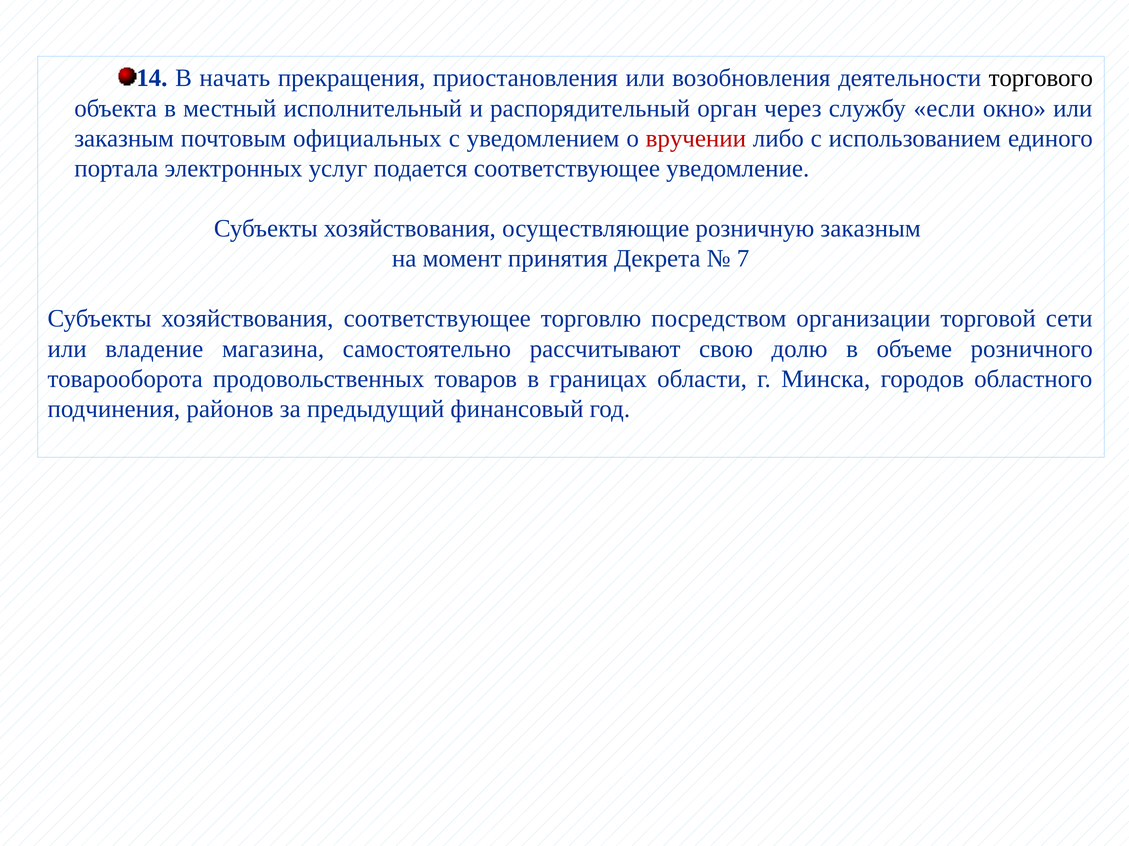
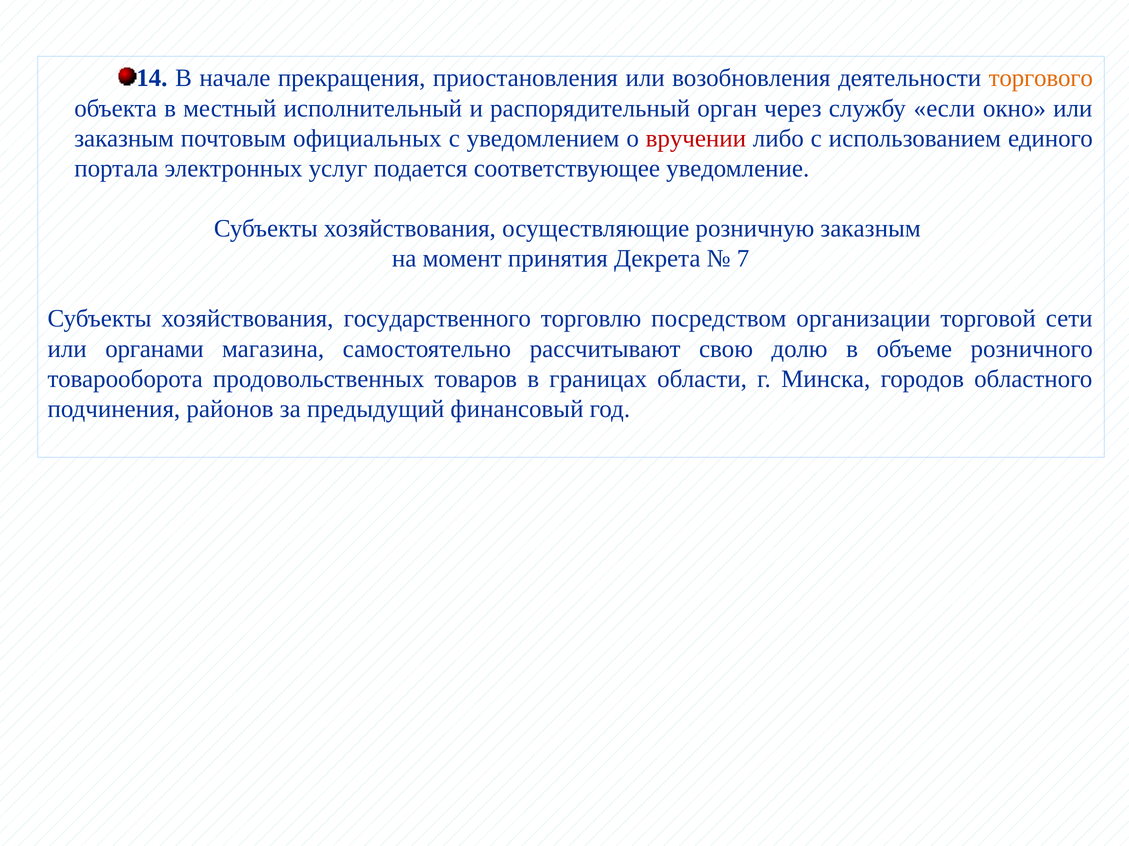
начать: начать -> начале
торгового colour: black -> orange
хозяйствования соответствующее: соответствующее -> государственного
владение: владение -> органами
